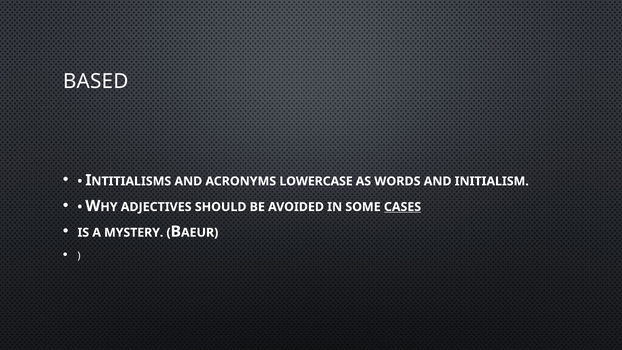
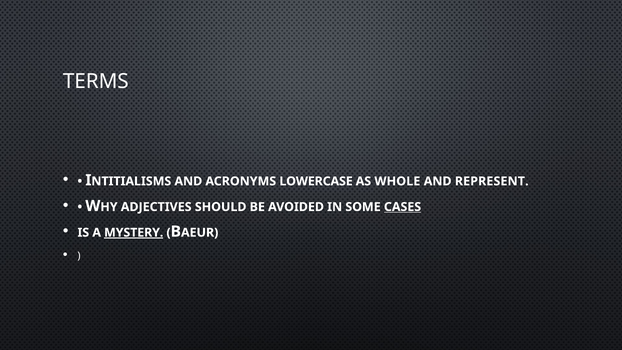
BASED: BASED -> TERMS
WORDS: WORDS -> WHOLE
INITIALISM: INITIALISM -> REPRESENT
MYSTERY underline: none -> present
